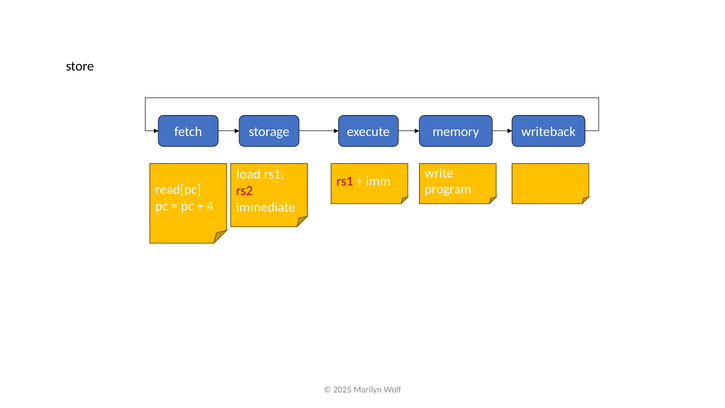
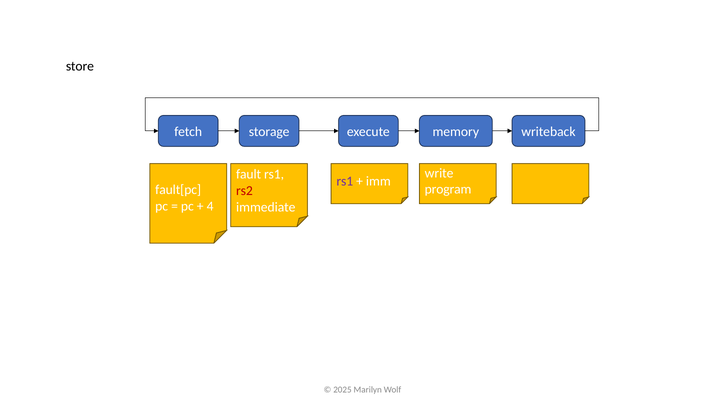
load: load -> fault
rs1 at (345, 181) colour: red -> purple
read[pc: read[pc -> fault[pc
